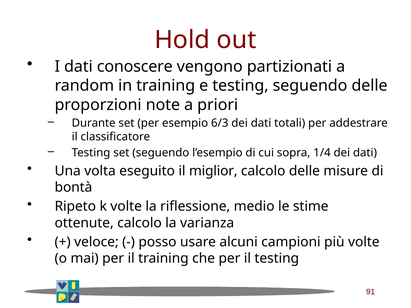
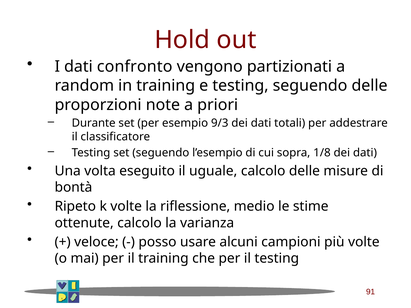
conoscere: conoscere -> confronto
6/3: 6/3 -> 9/3
1/4: 1/4 -> 1/8
miglior: miglior -> uguale
